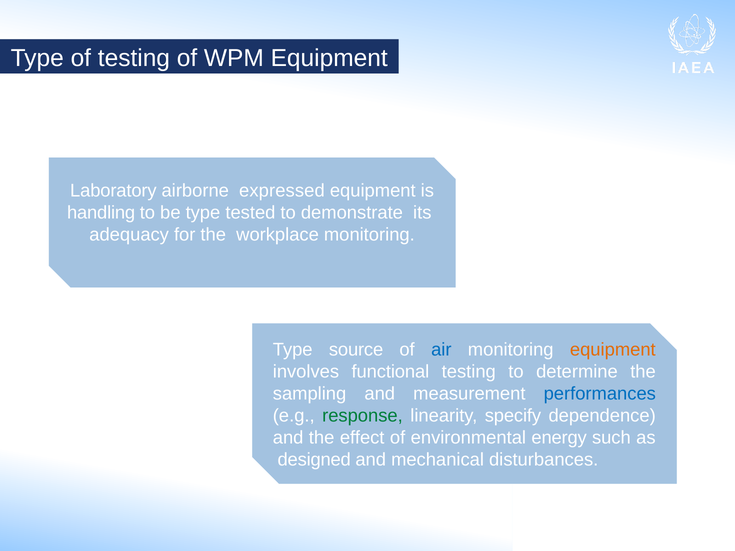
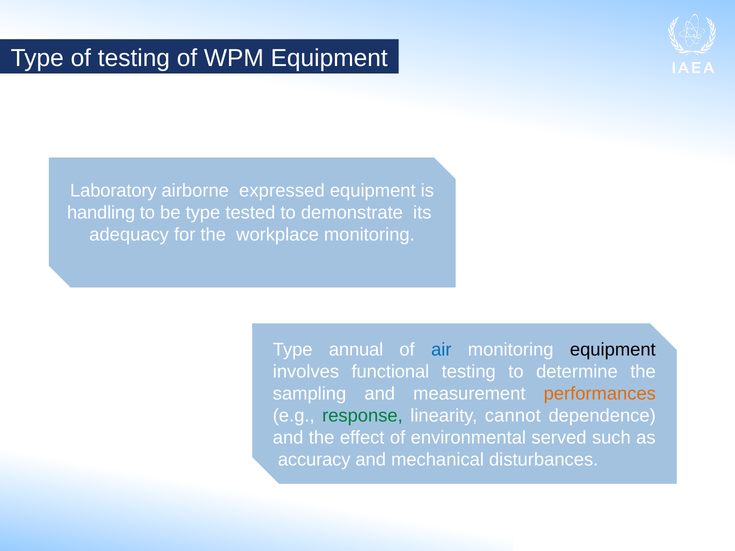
source: source -> annual
equipment at (613, 350) colour: orange -> black
performances colour: blue -> orange
specify: specify -> cannot
energy: energy -> served
designed: designed -> accuracy
